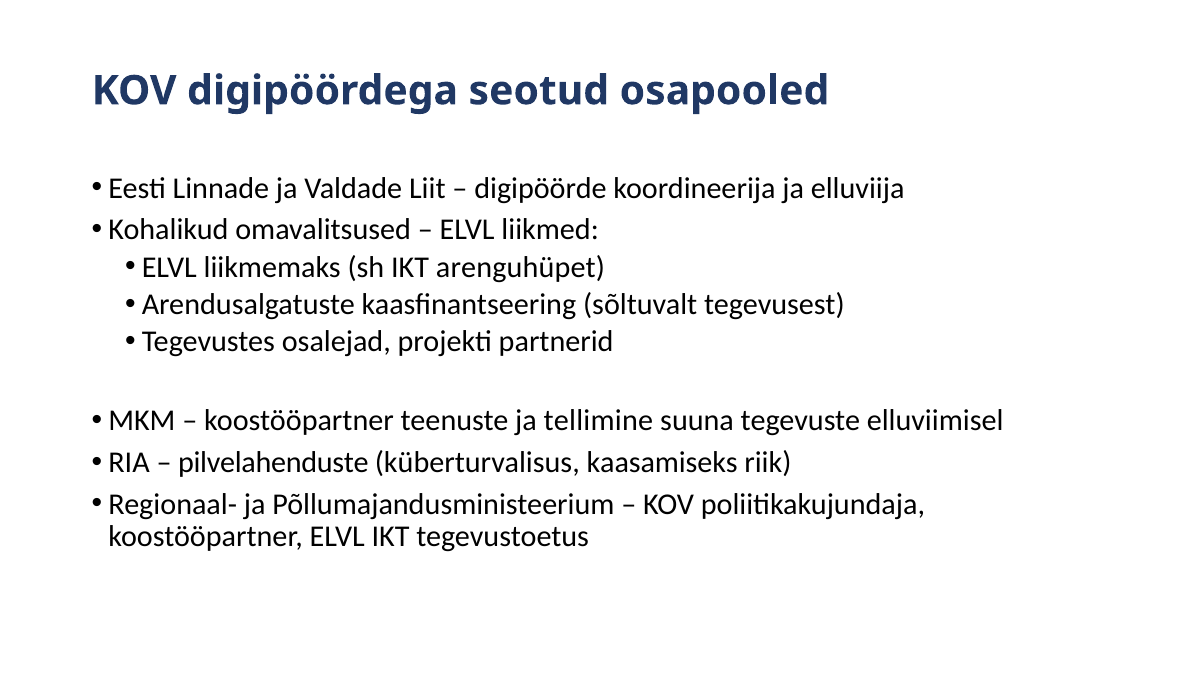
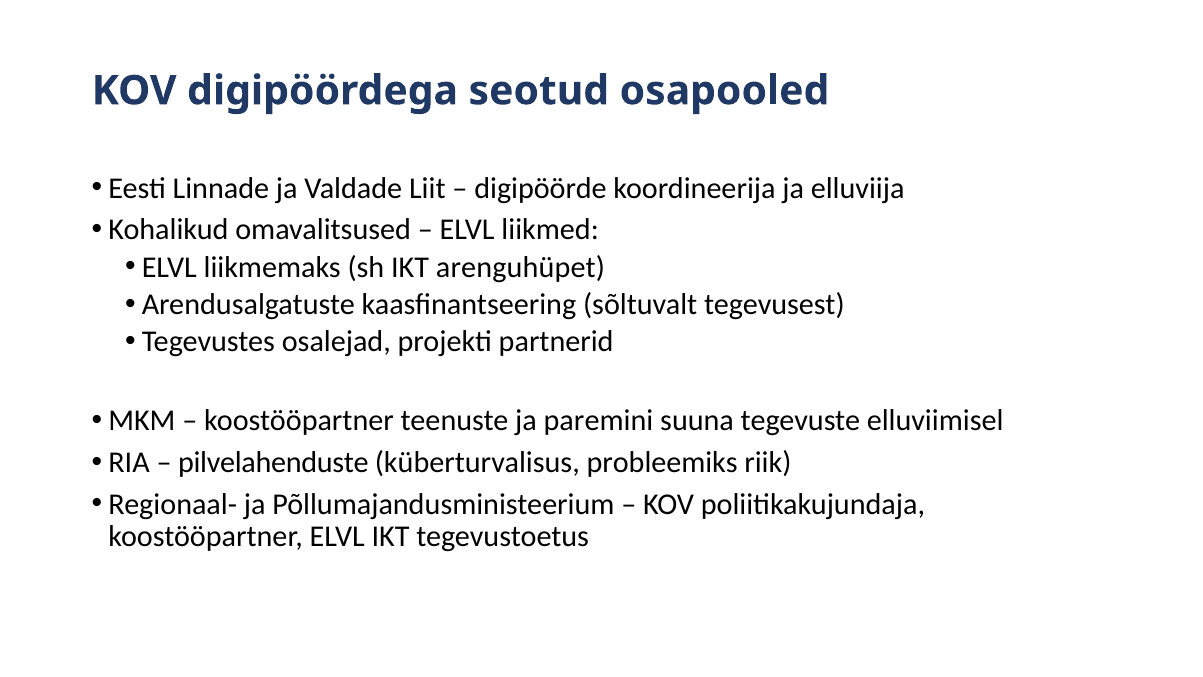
tellimine: tellimine -> paremini
kaasamiseks: kaasamiseks -> probleemiks
